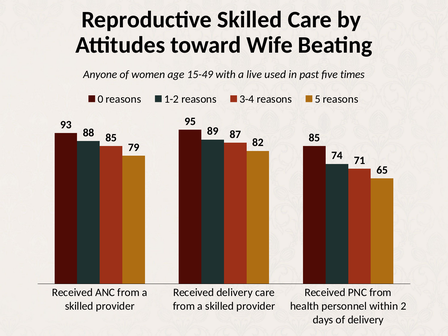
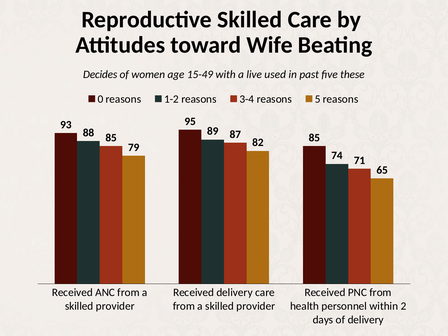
Anyone: Anyone -> Decides
times: times -> these
